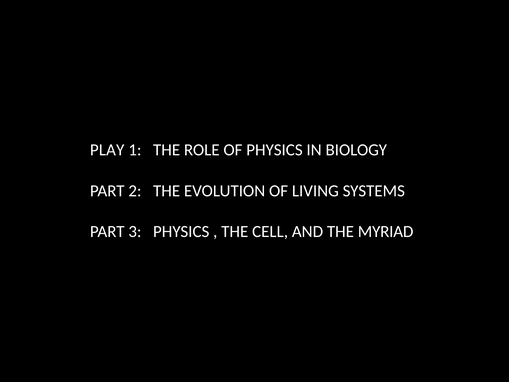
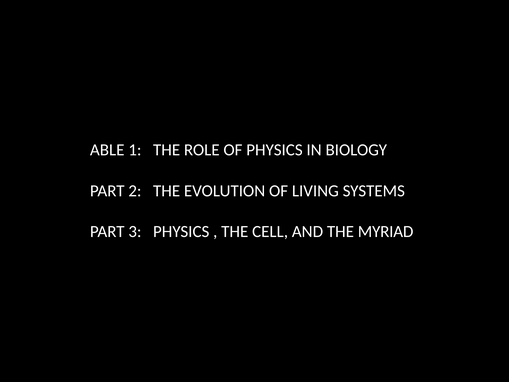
PLAY: PLAY -> ABLE
